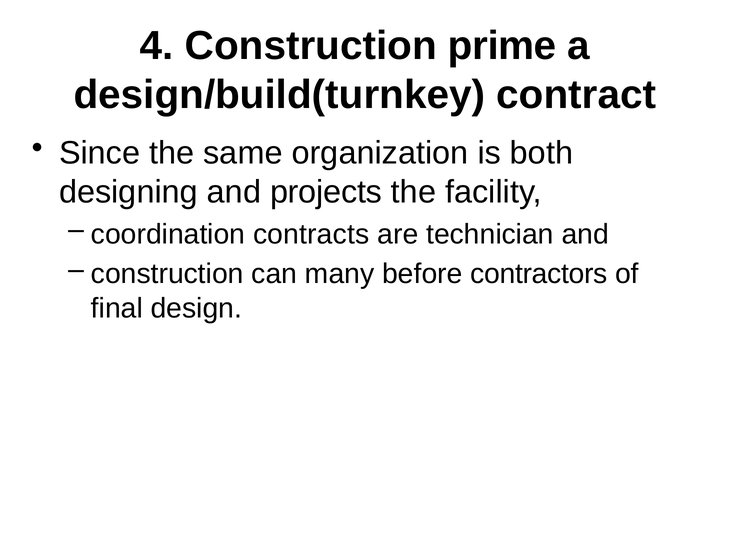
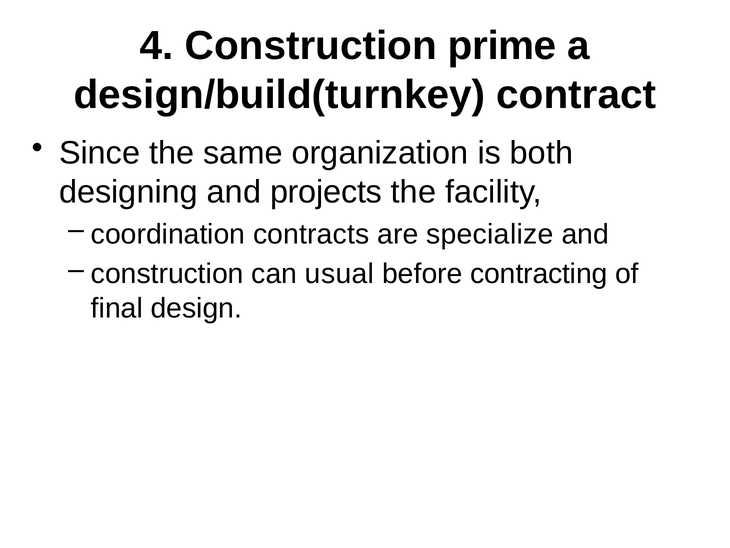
technician: technician -> specialize
many: many -> usual
contractors: contractors -> contracting
